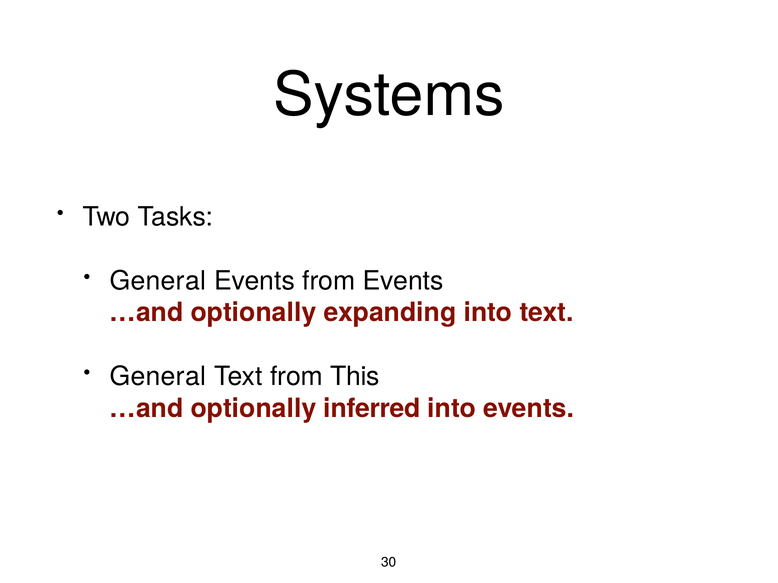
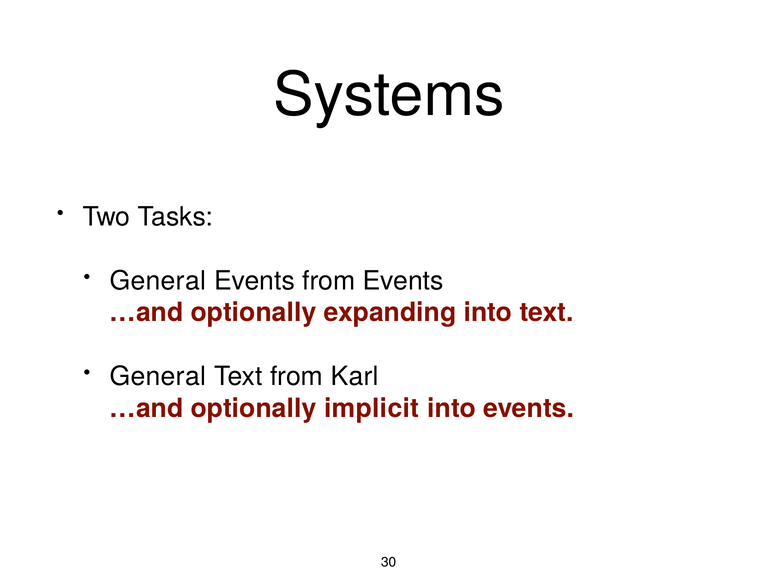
This: This -> Karl
inferred: inferred -> implicit
